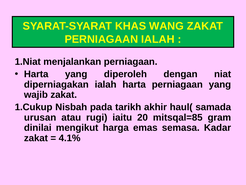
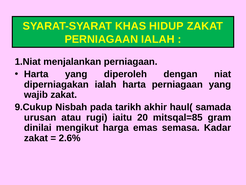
WANG: WANG -> HIDUP
1.Cukup: 1.Cukup -> 9.Cukup
4.1%: 4.1% -> 2.6%
